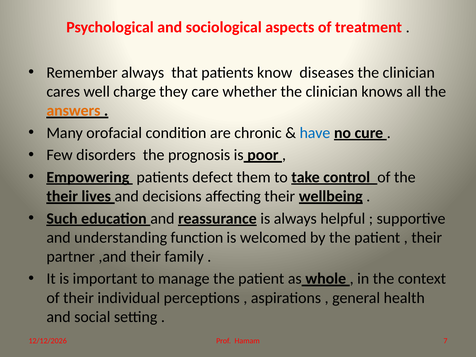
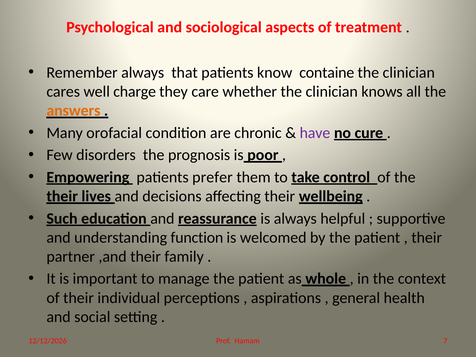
diseases: diseases -> containe
have colour: blue -> purple
defect: defect -> prefer
